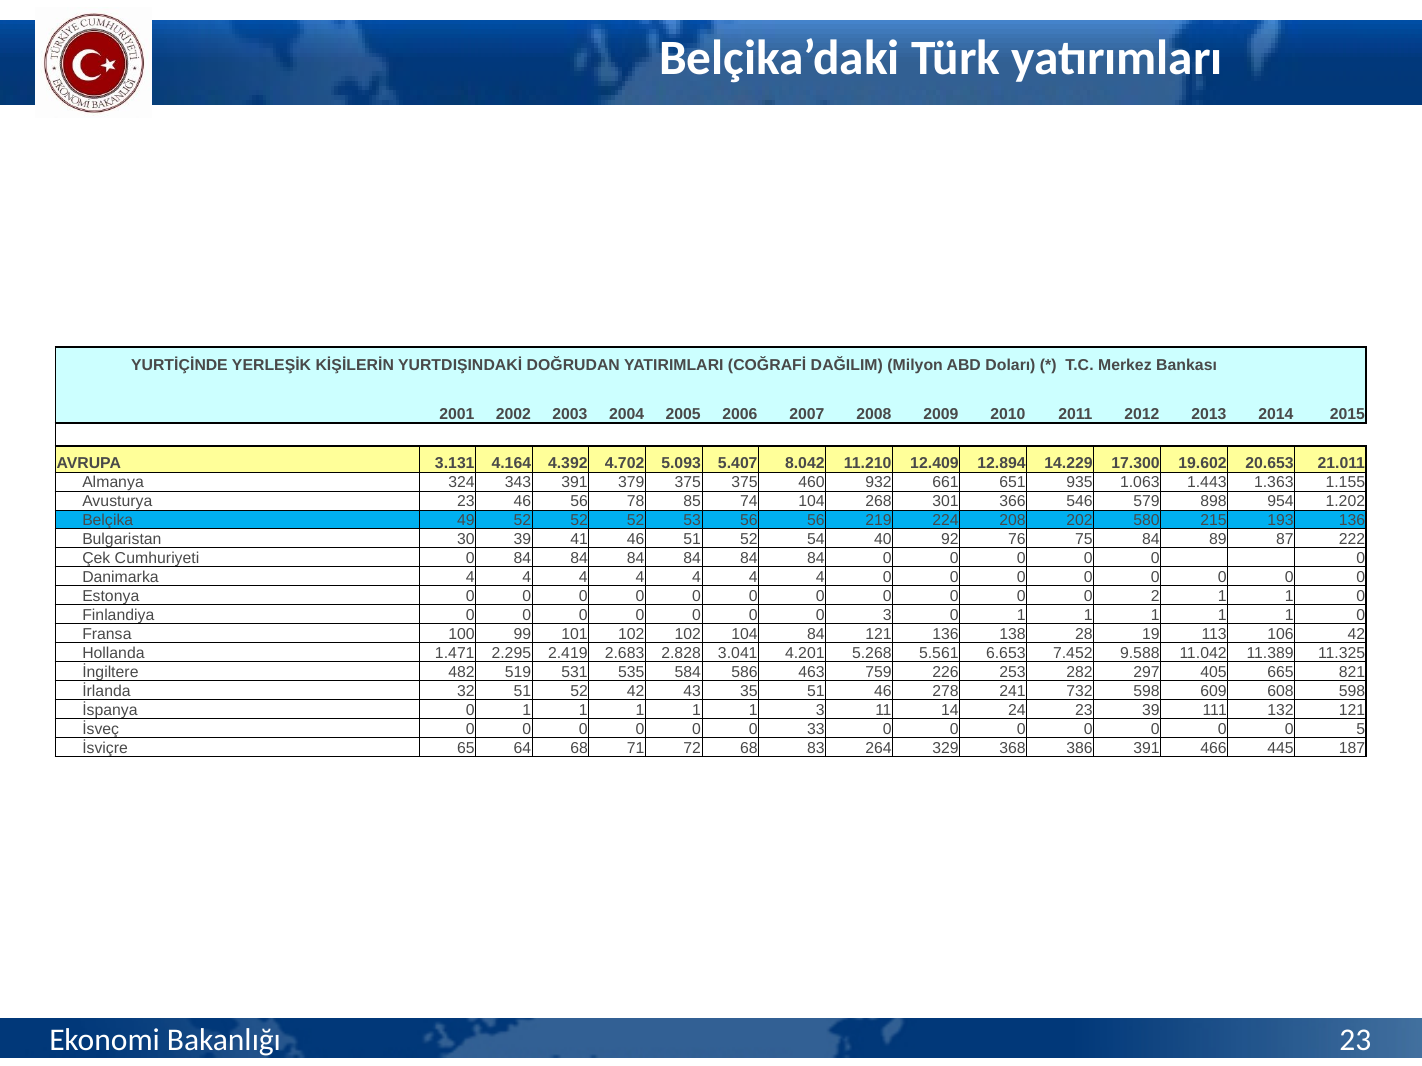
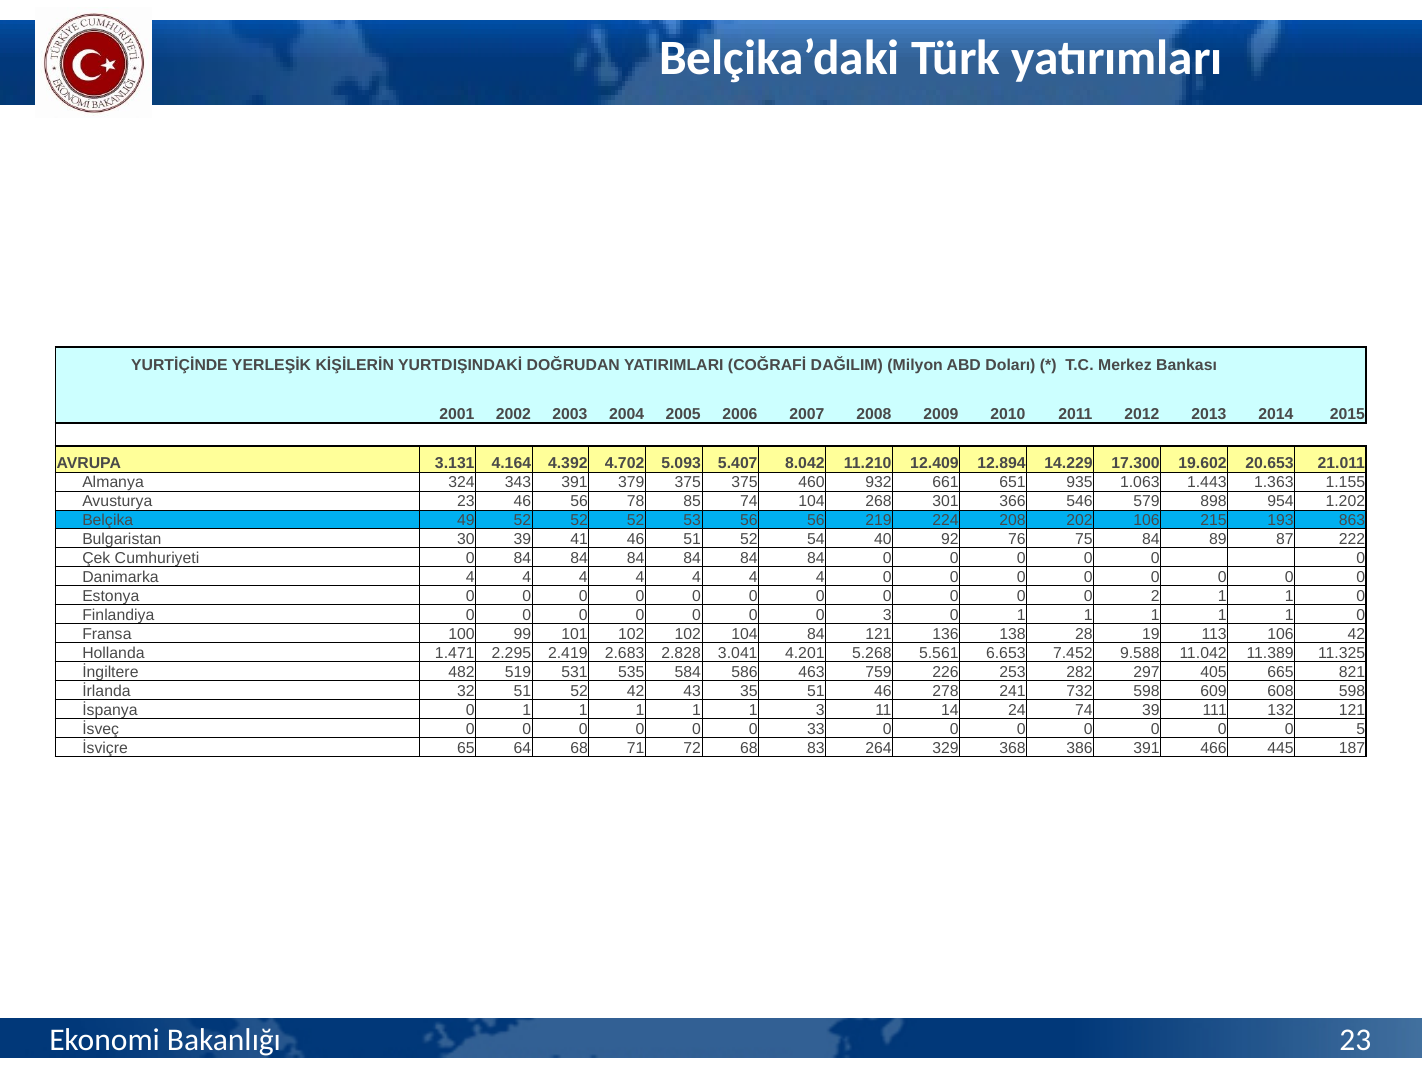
202 580: 580 -> 106
193 136: 136 -> 863
24 23: 23 -> 74
